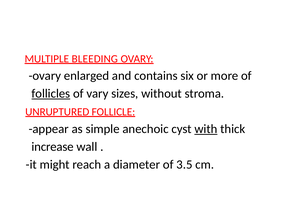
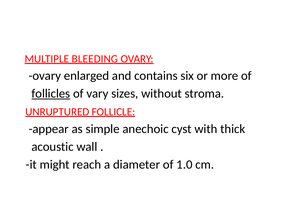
with underline: present -> none
increase: increase -> acoustic
3.5: 3.5 -> 1.0
